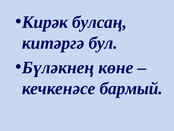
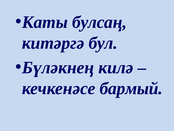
Кирәк: Кирәк -> Каты
көне: көне -> килә
